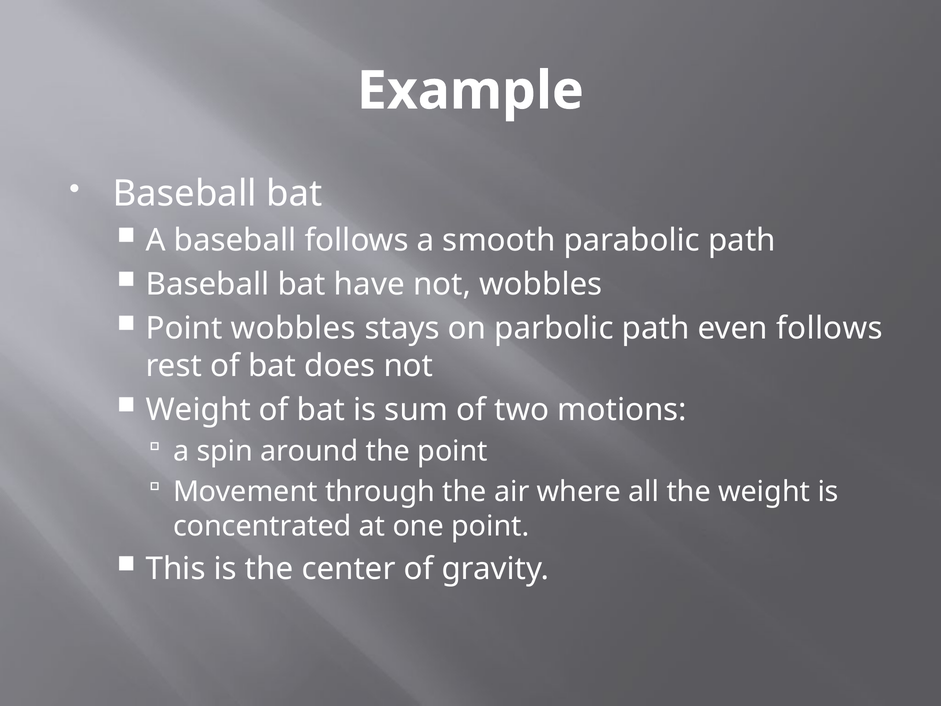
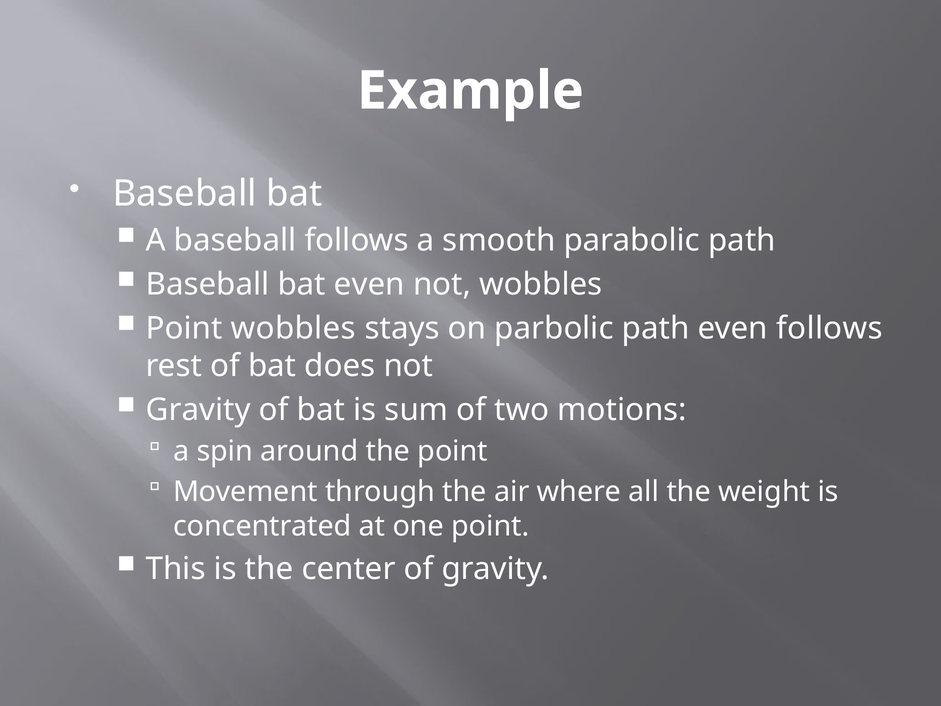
bat have: have -> even
Weight at (198, 410): Weight -> Gravity
